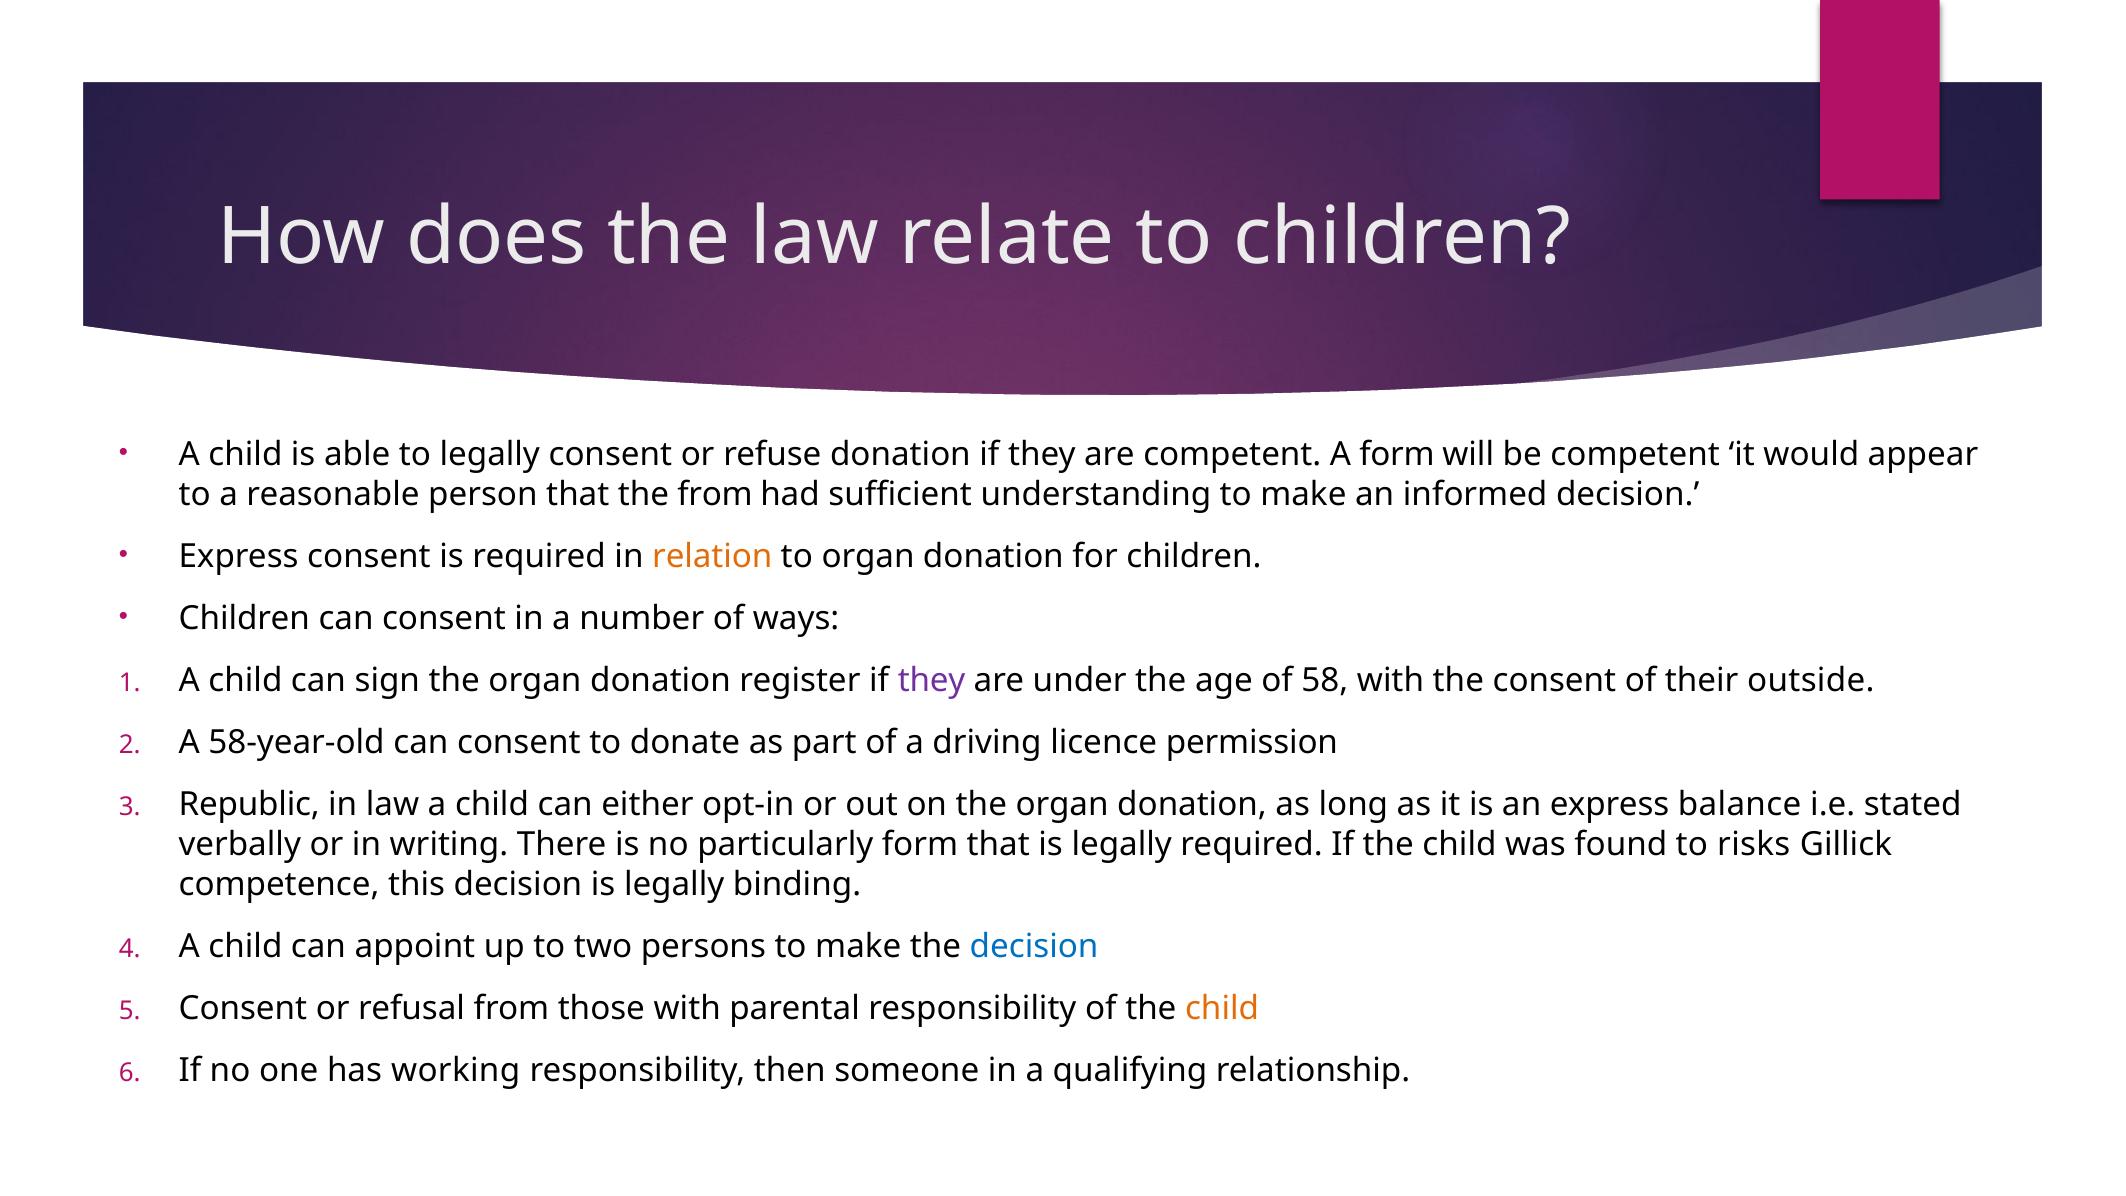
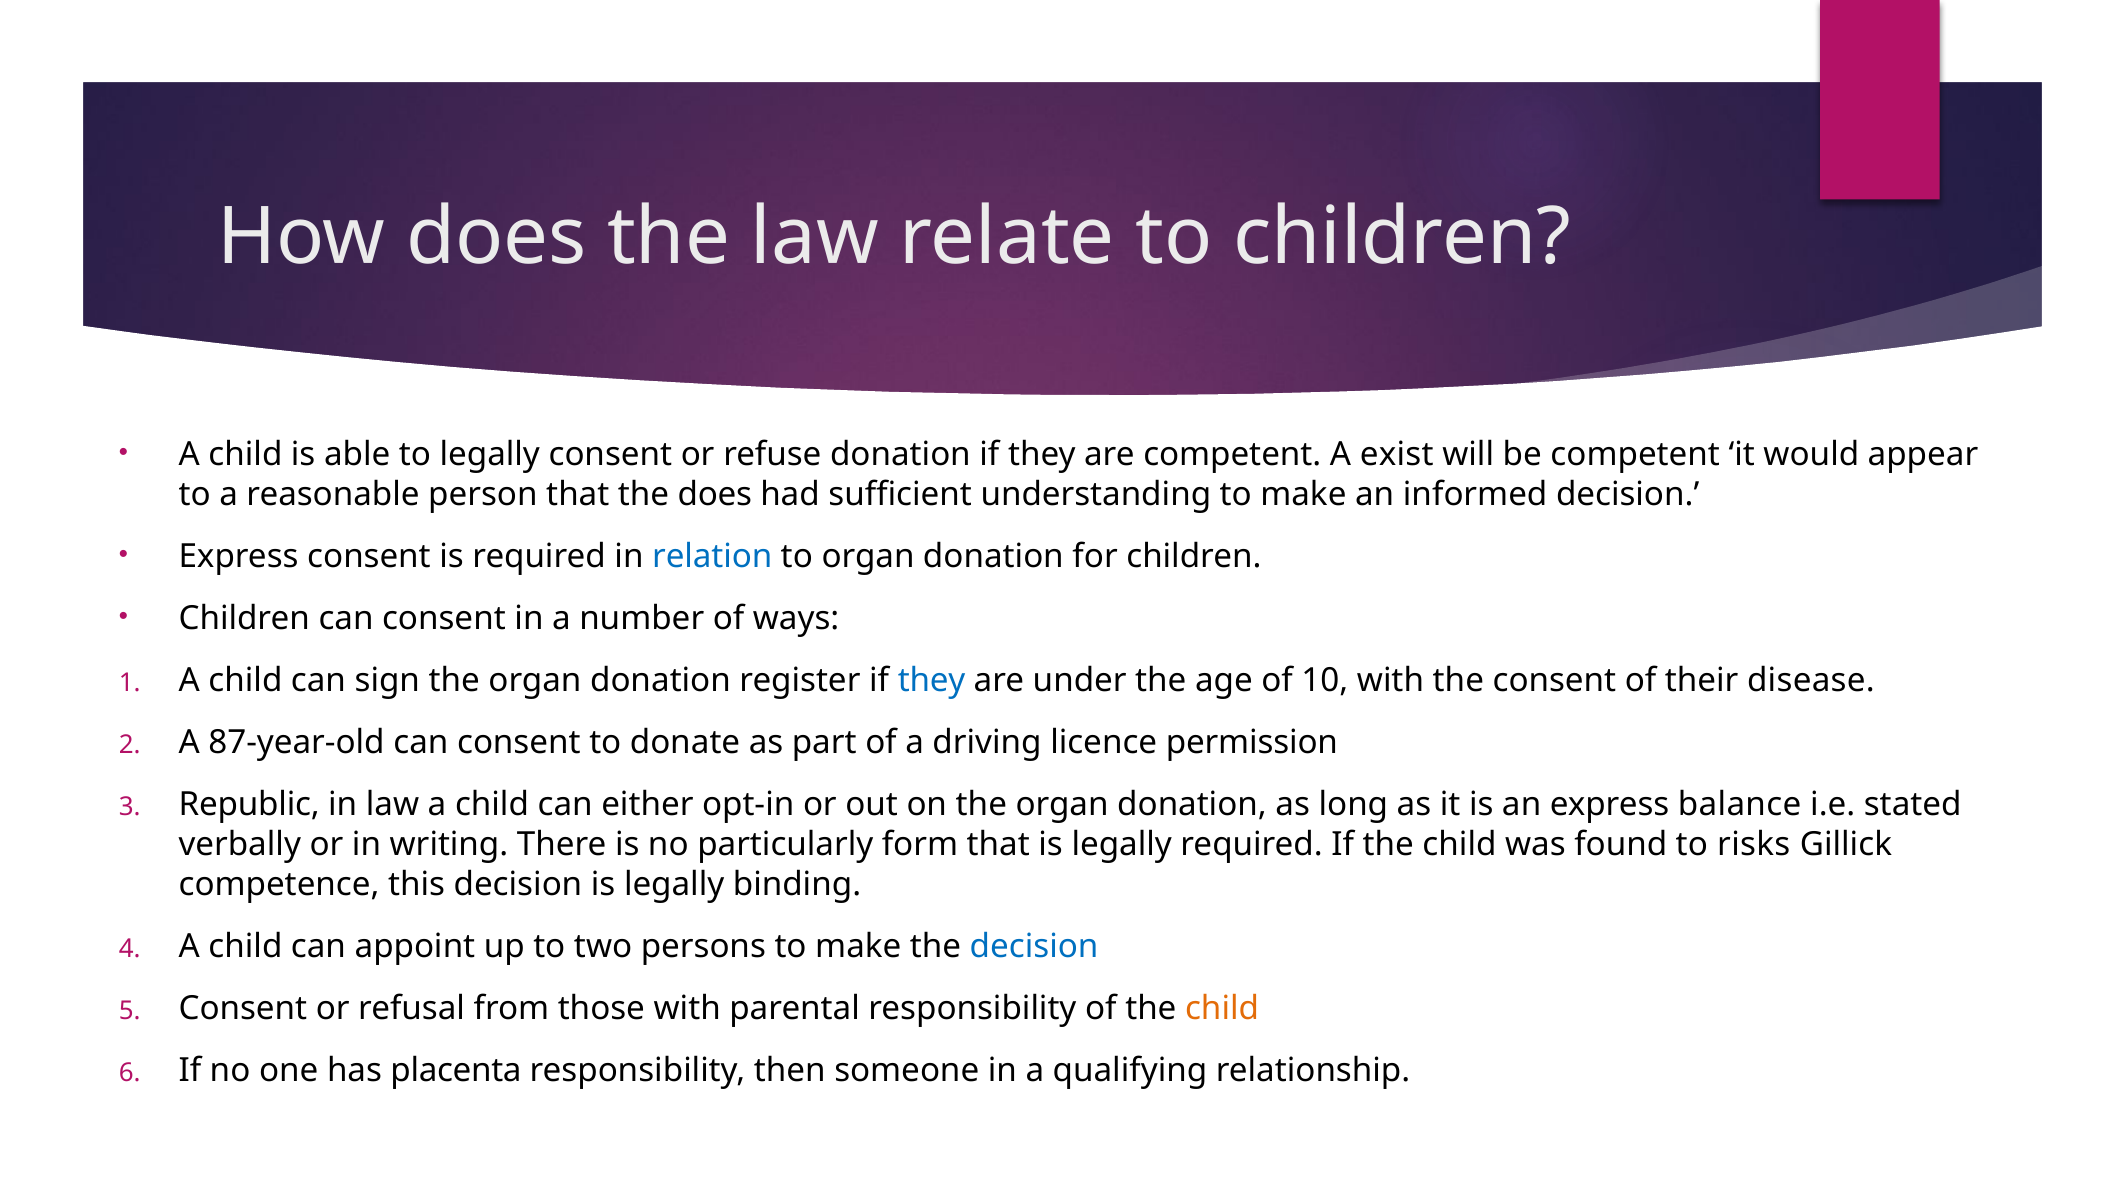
A form: form -> exist
the from: from -> does
relation colour: orange -> blue
they at (932, 680) colour: purple -> blue
58: 58 -> 10
outside: outside -> disease
58-year-old: 58-year-old -> 87-year-old
working: working -> placenta
